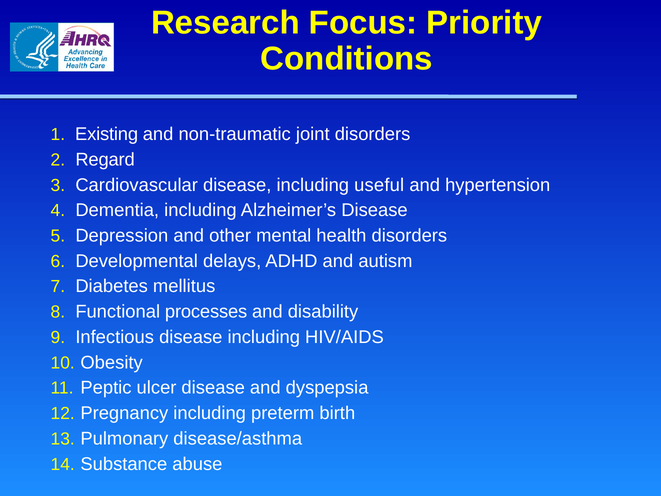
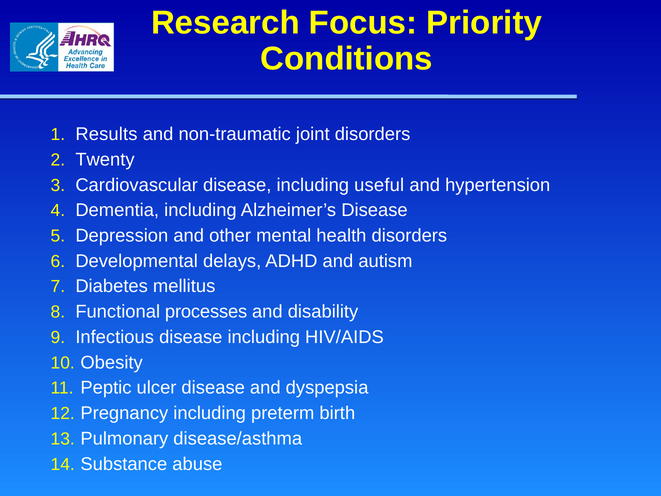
Existing: Existing -> Results
Regard: Regard -> Twenty
